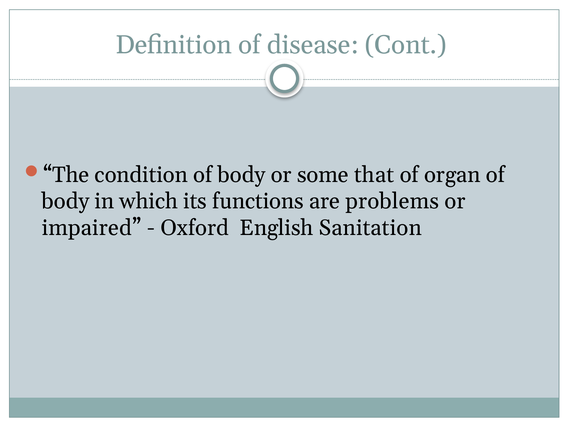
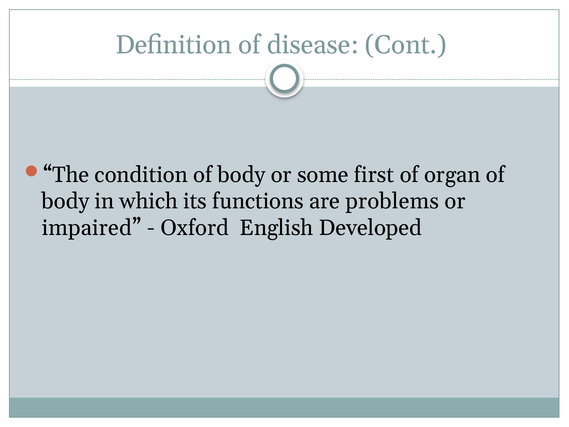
that: that -> first
Sanitation: Sanitation -> Developed
